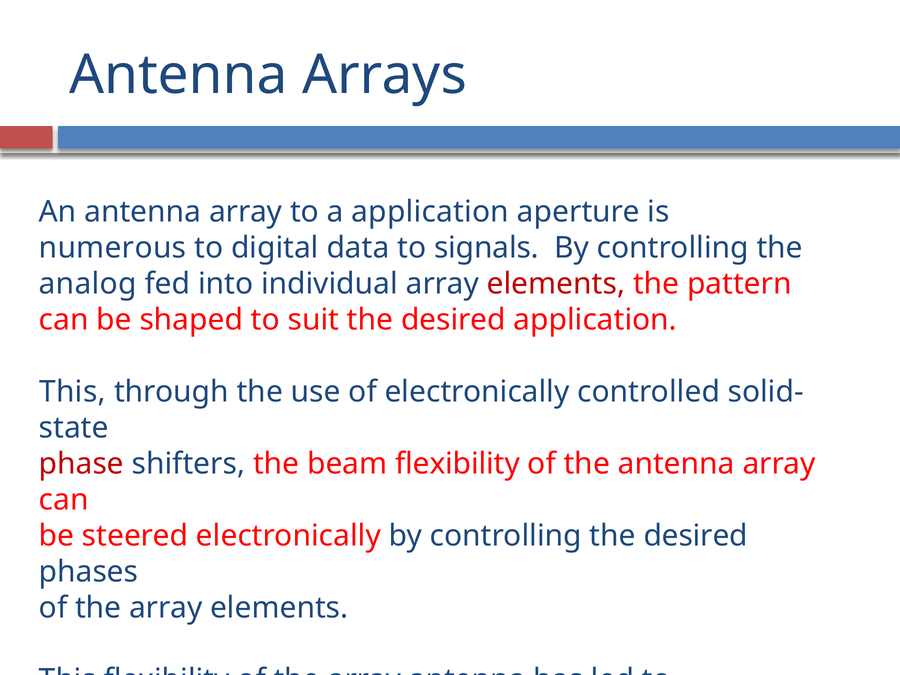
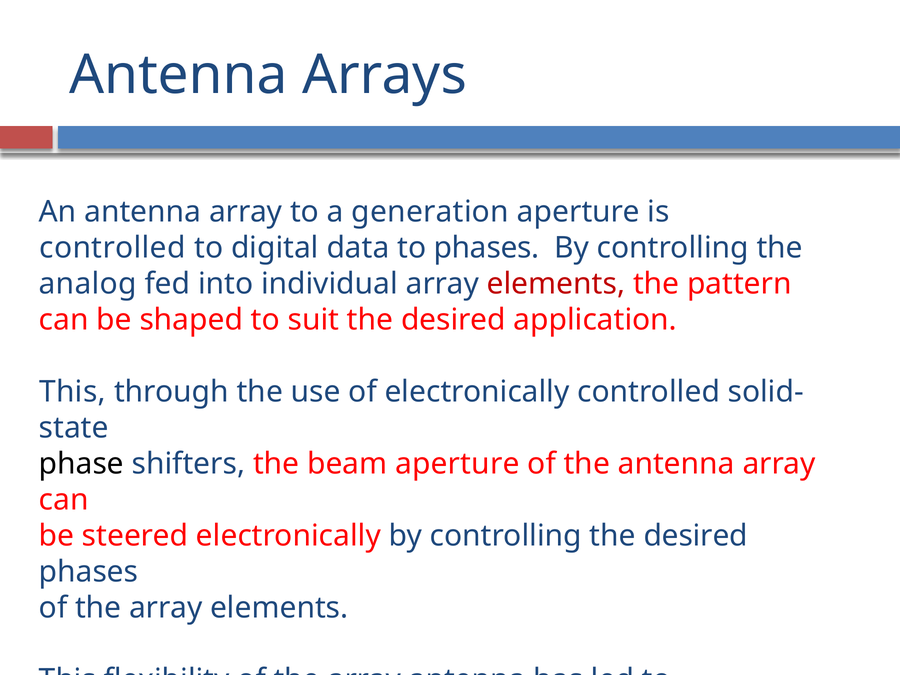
a application: application -> generation
numerous at (113, 248): numerous -> controlled
to signals: signals -> phases
phase colour: red -> black
beam flexibility: flexibility -> aperture
